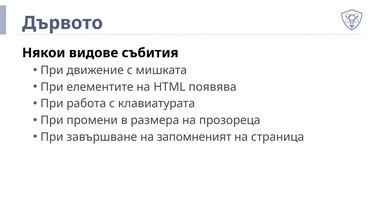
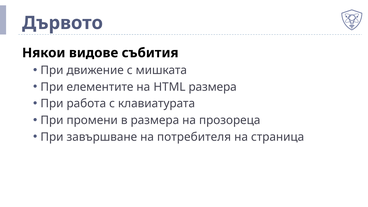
HTML появява: появява -> размера
запомненият: запомненият -> потребителя
